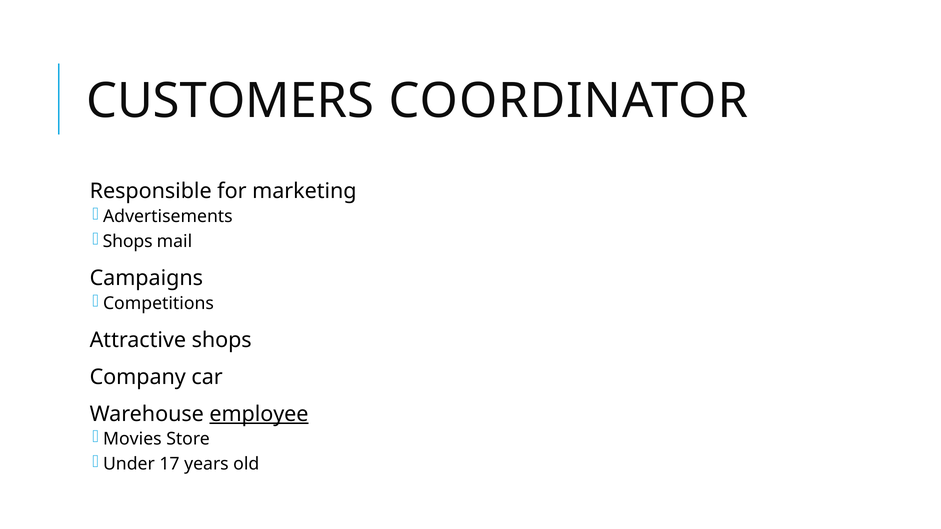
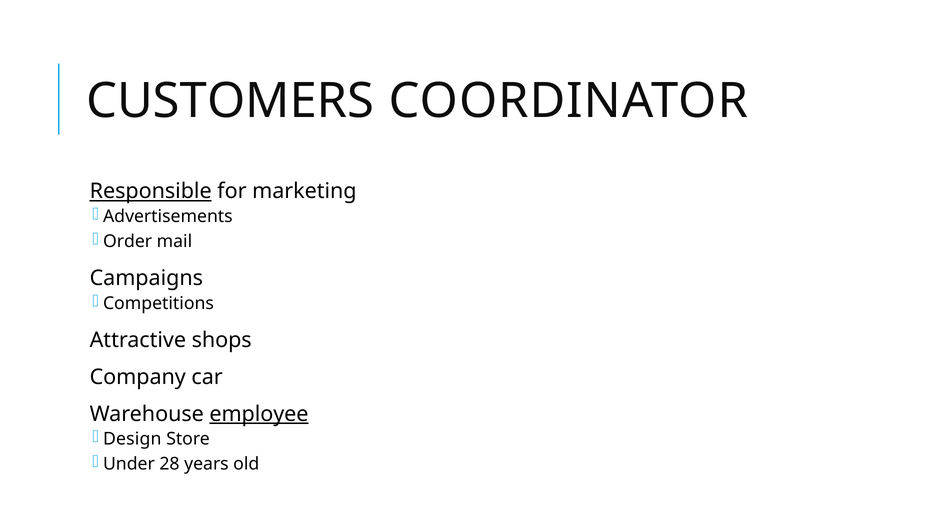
Responsible underline: none -> present
Shops at (128, 242): Shops -> Order
Movies: Movies -> Design
17: 17 -> 28
